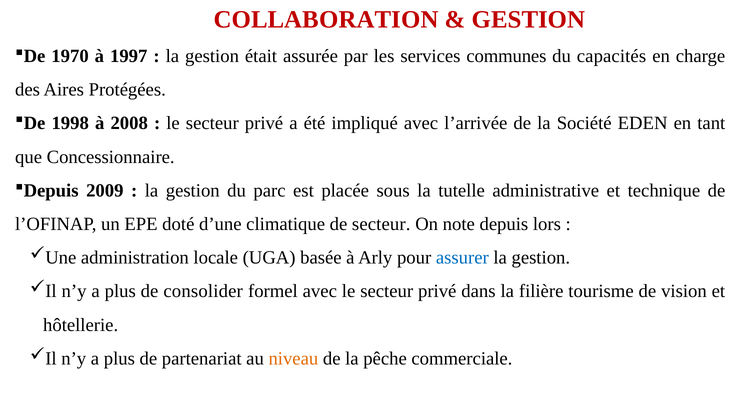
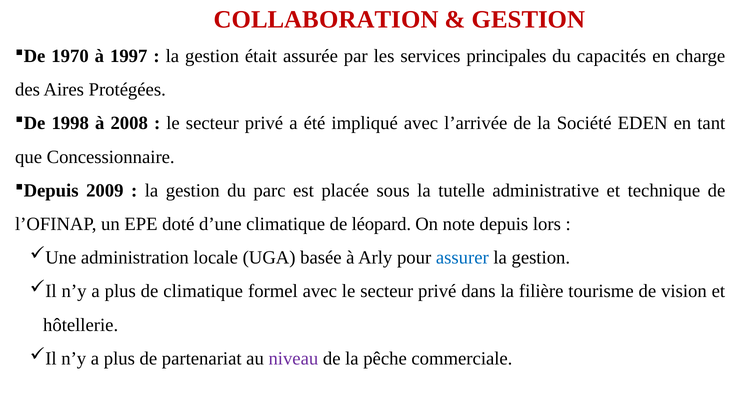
communes: communes -> principales
de secteur: secteur -> léopard
de consolider: consolider -> climatique
niveau colour: orange -> purple
